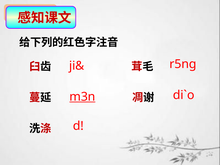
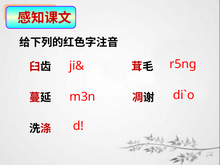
m3n underline: present -> none
